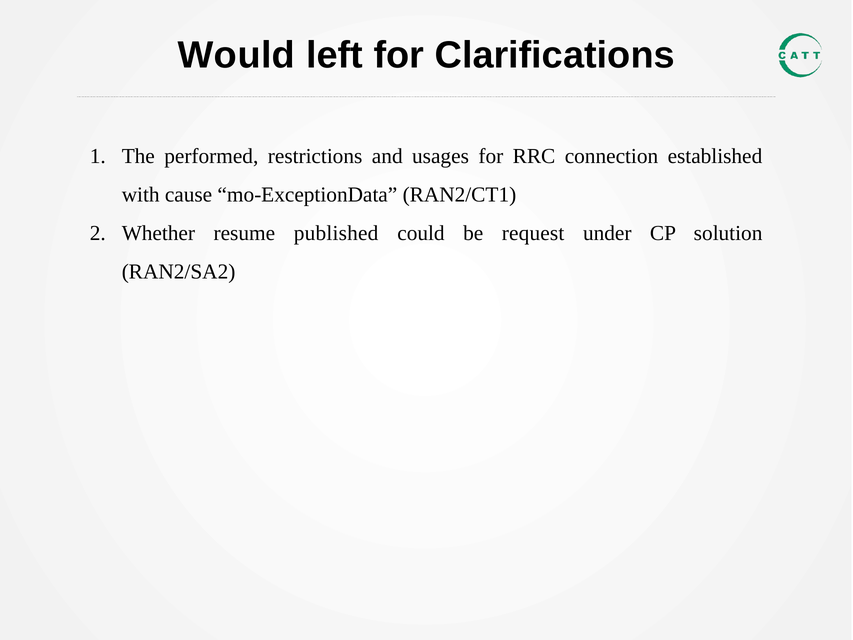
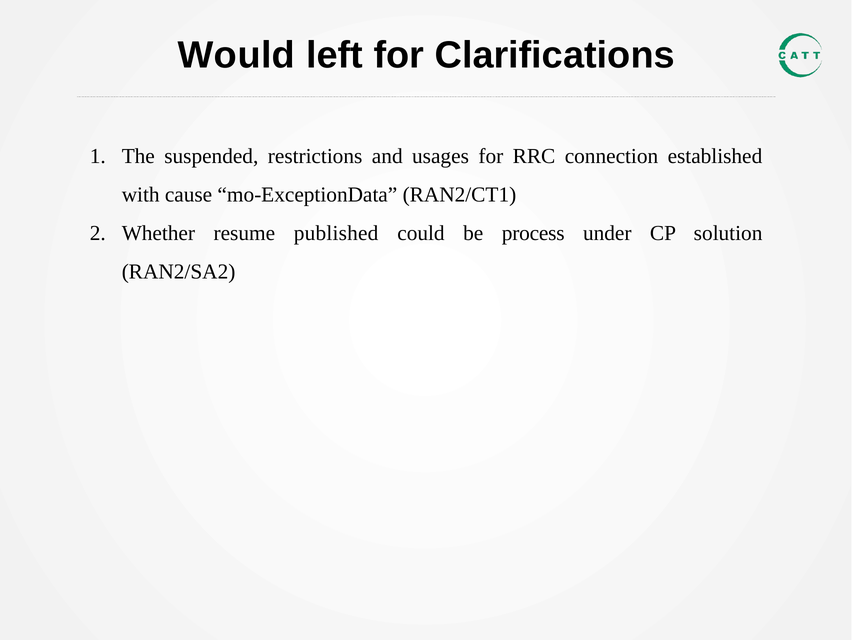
performed: performed -> suspended
request: request -> process
